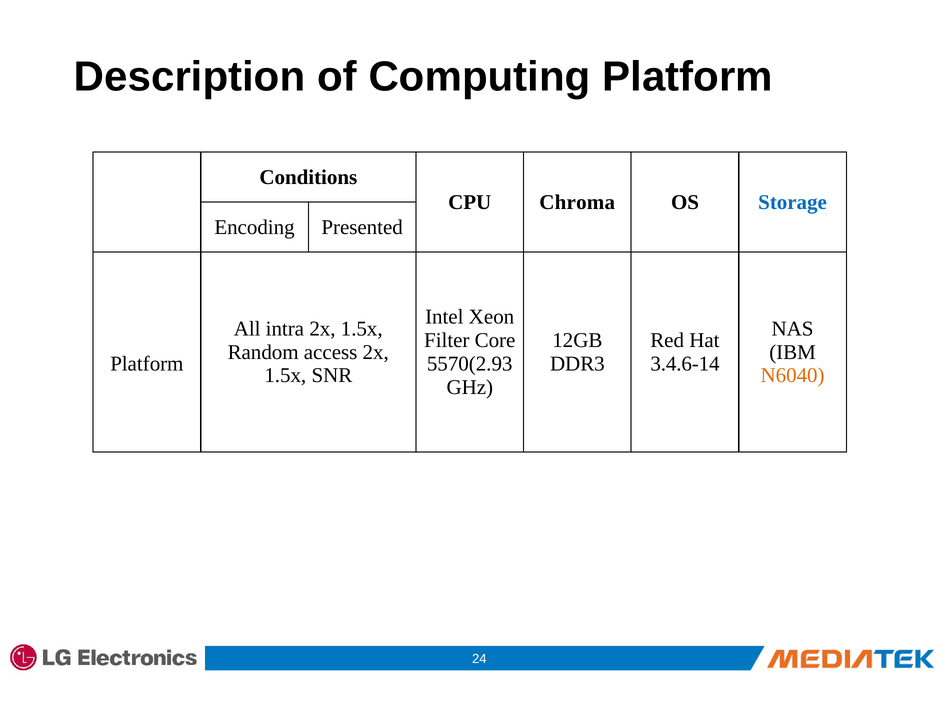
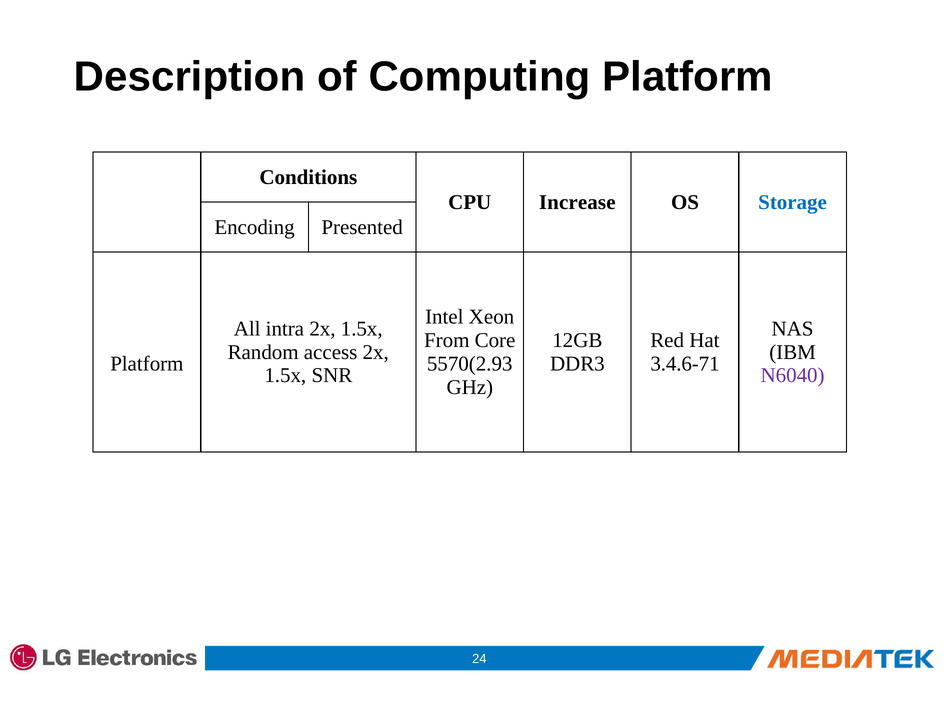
Chroma: Chroma -> Increase
Filter: Filter -> From
3.4.6-14: 3.4.6-14 -> 3.4.6-71
N6040 colour: orange -> purple
